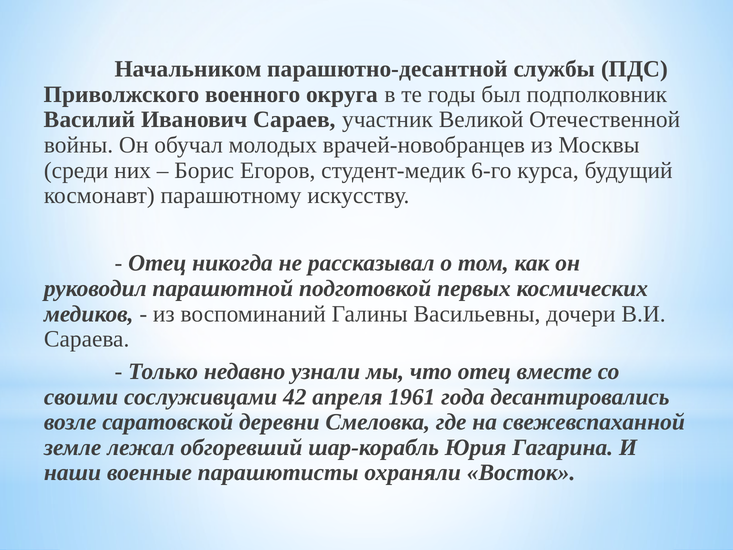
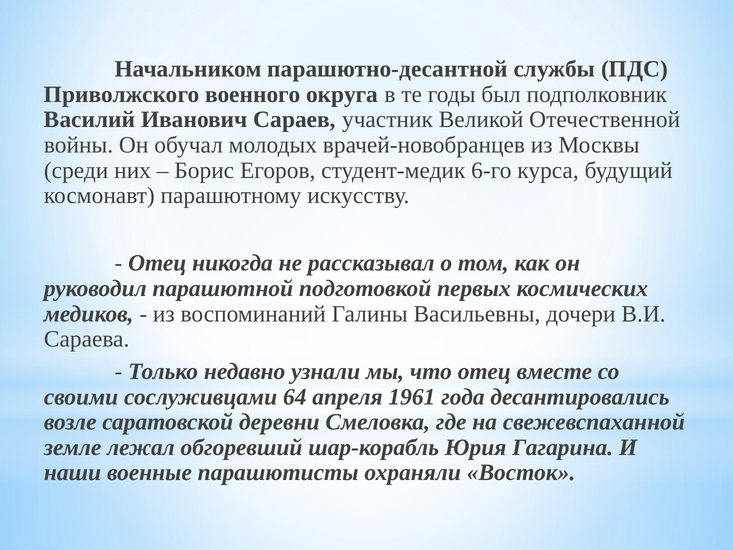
42: 42 -> 64
